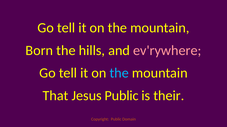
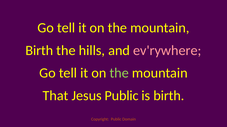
Born at (39, 51): Born -> Birth
the at (119, 73) colour: light blue -> light green
is their: their -> birth
